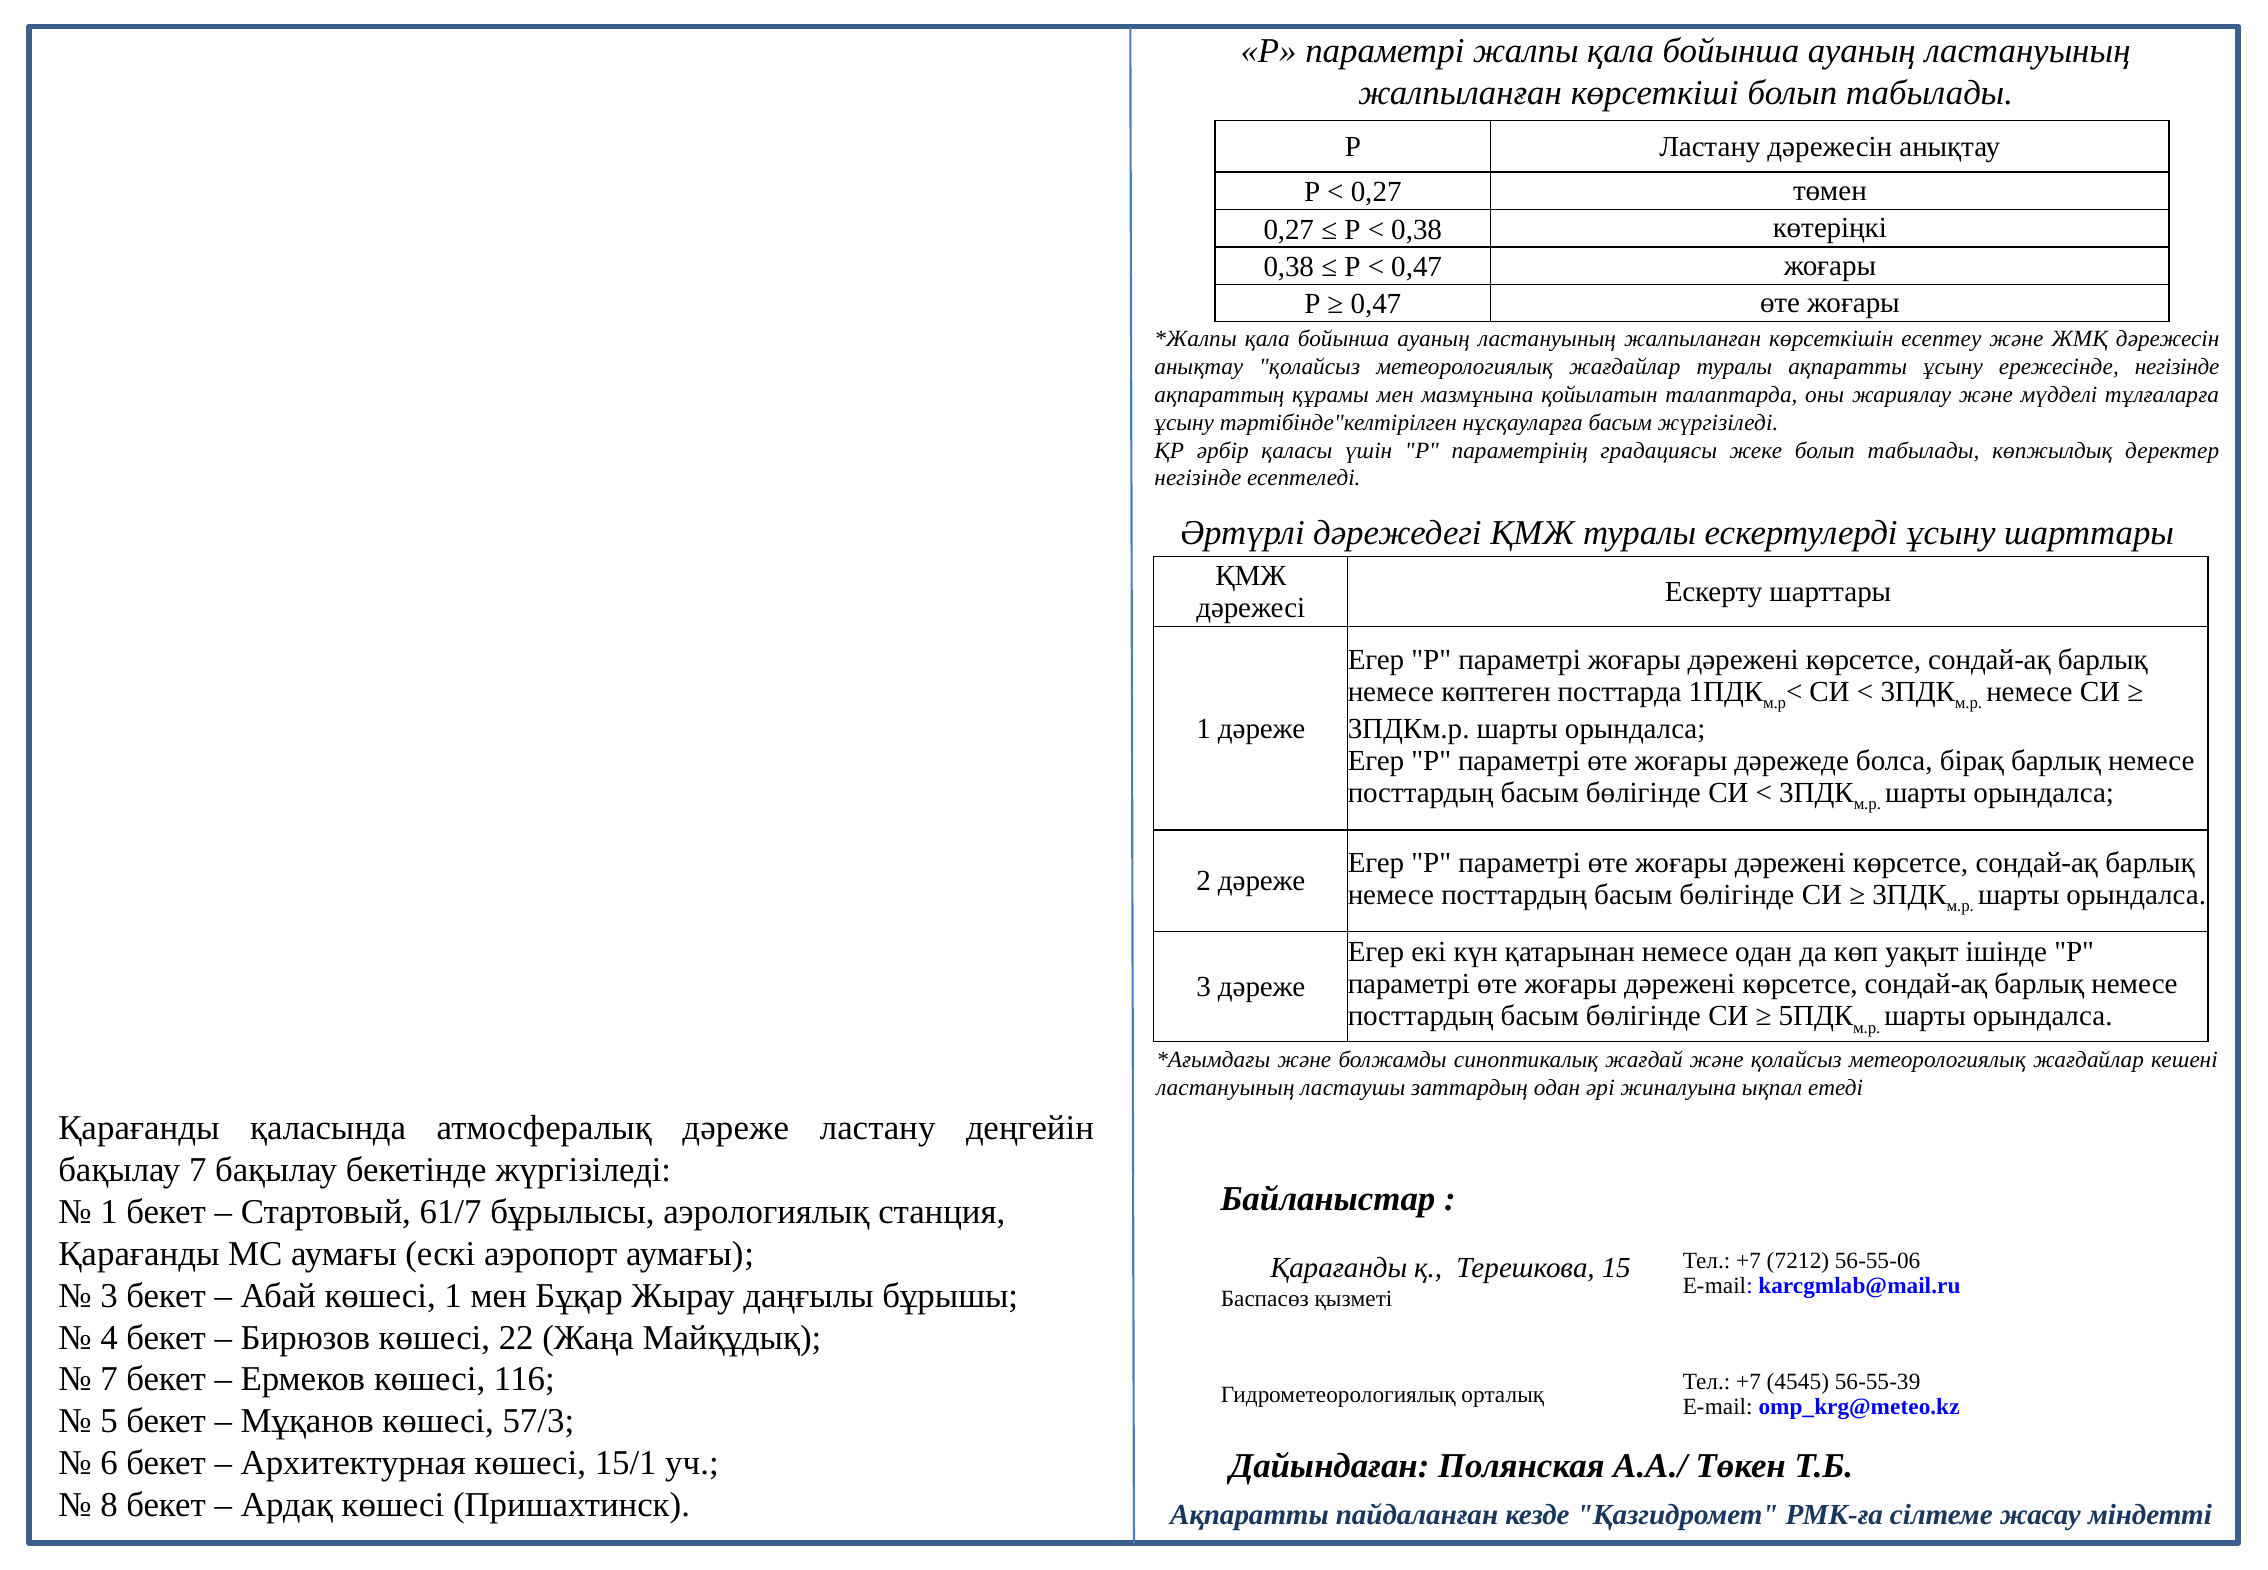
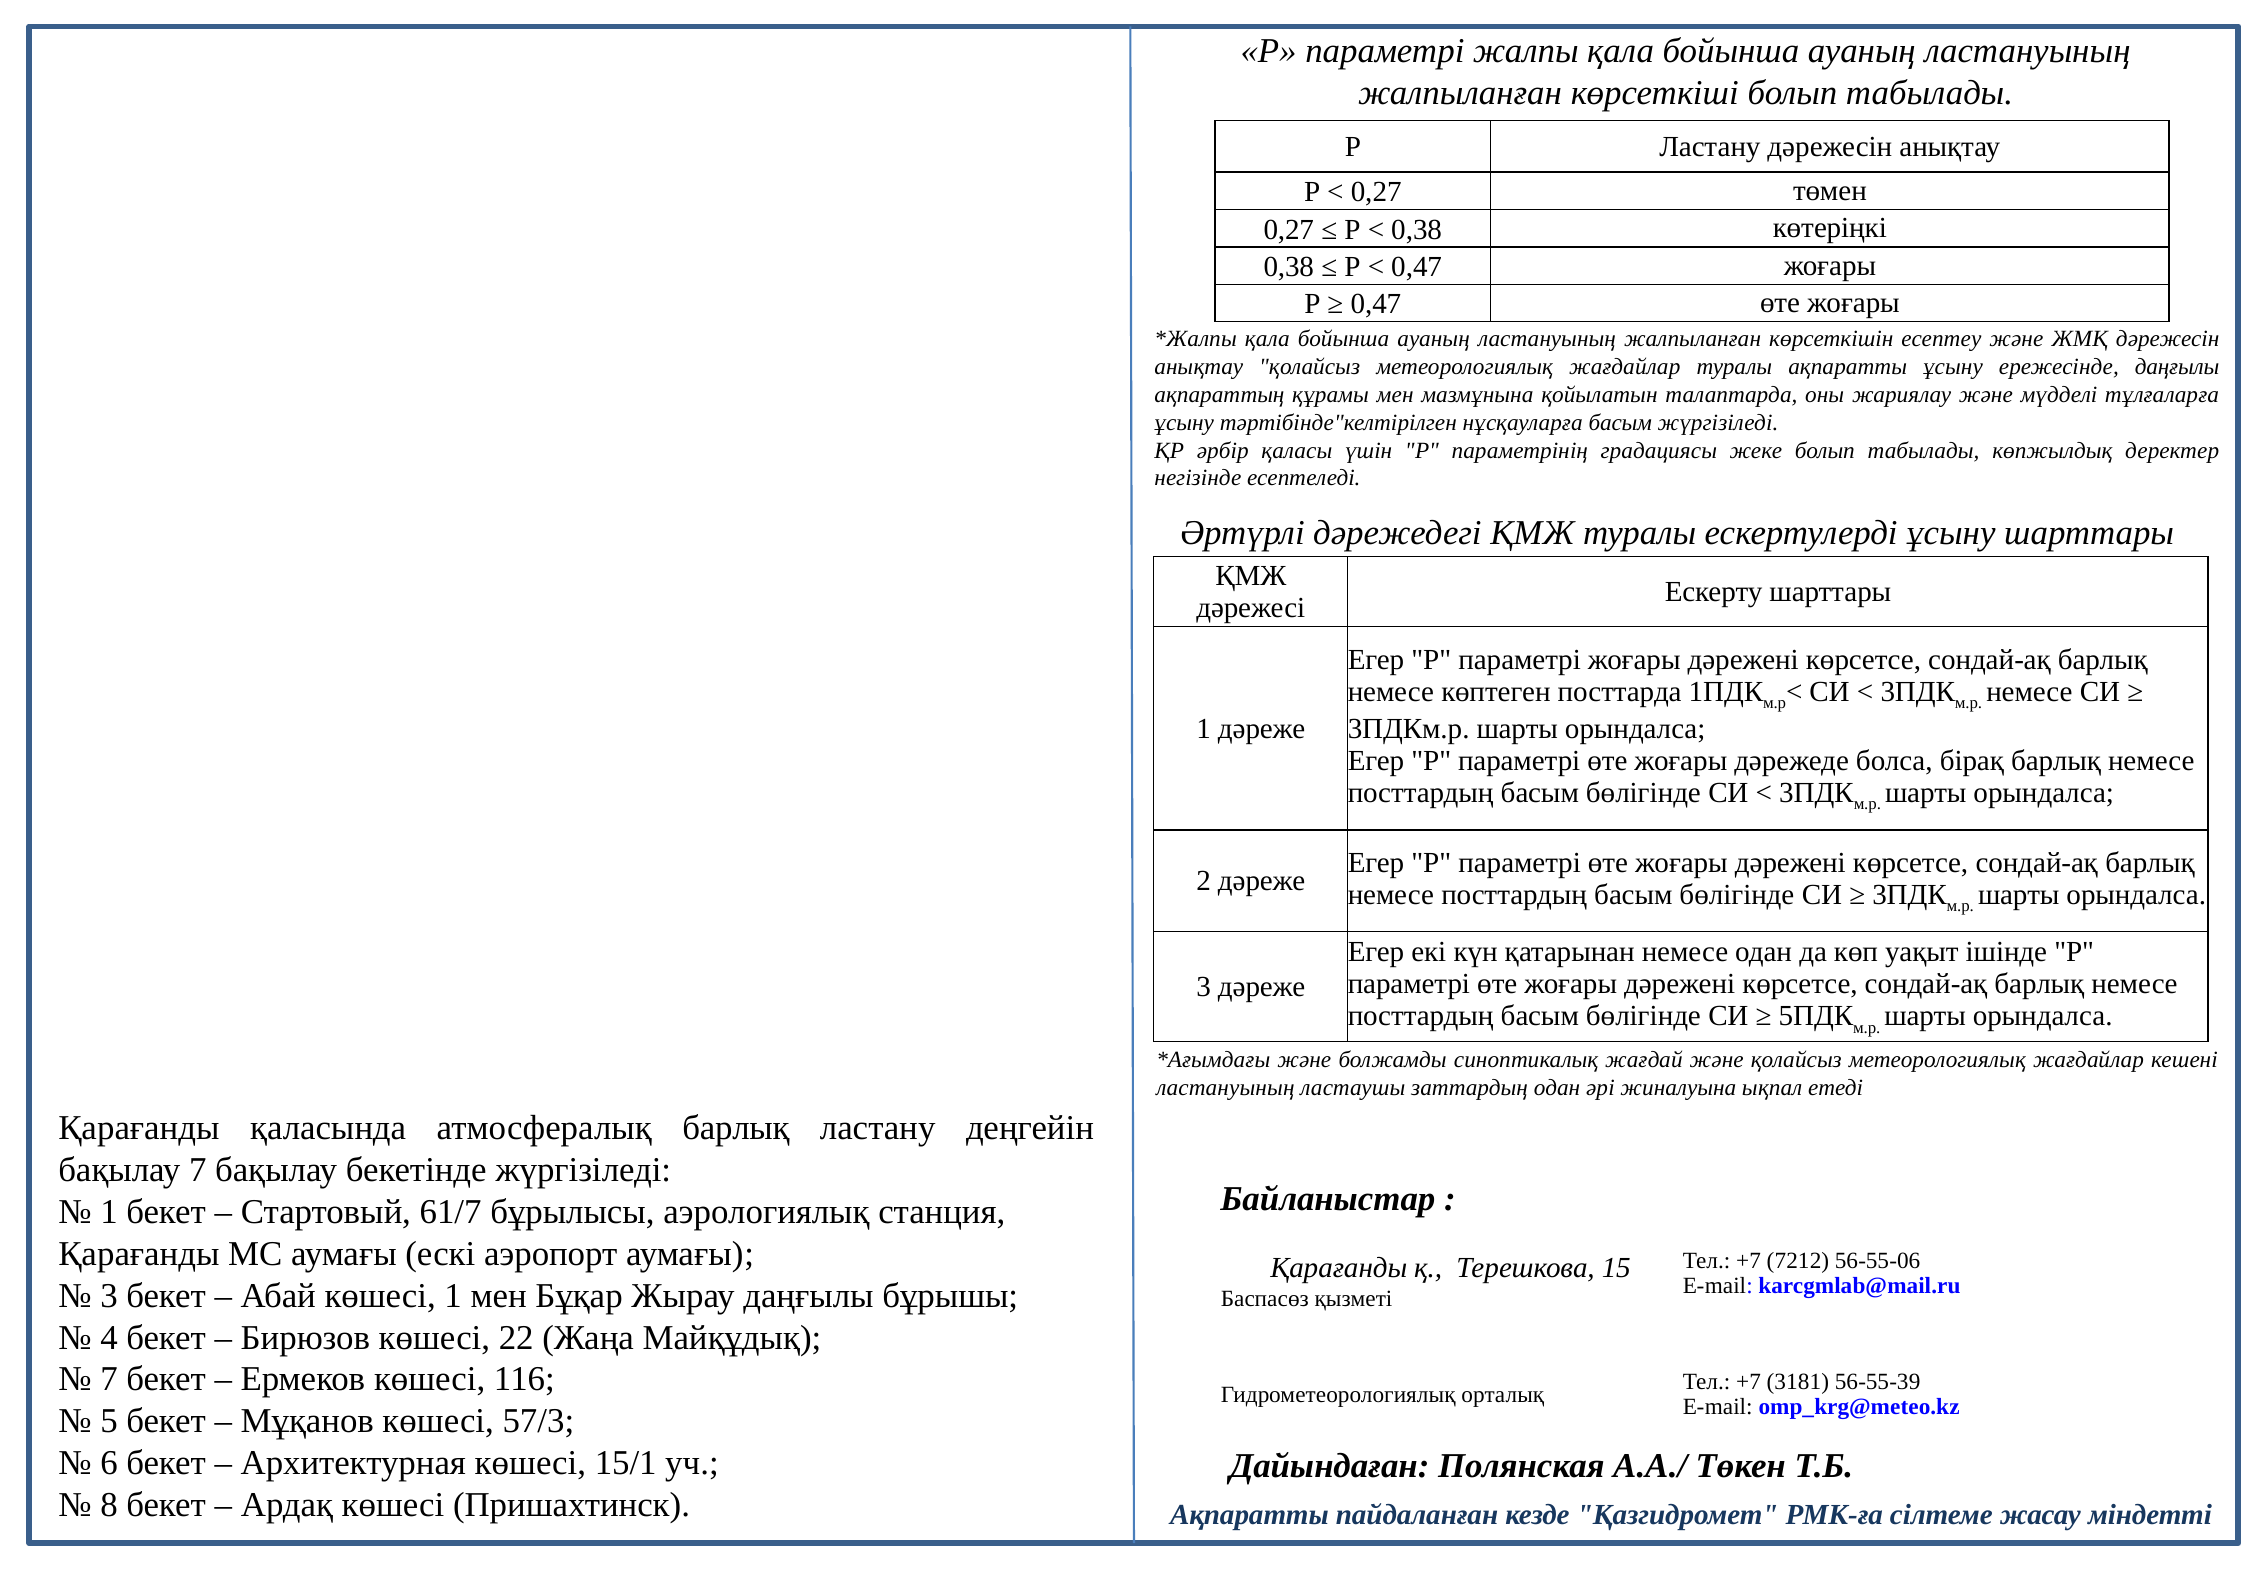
ережесінде негізінде: негізінде -> даңғылы
атмосфералық дәреже: дәреже -> барлық
4545: 4545 -> 3181
